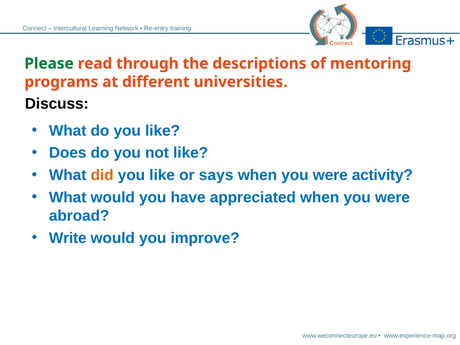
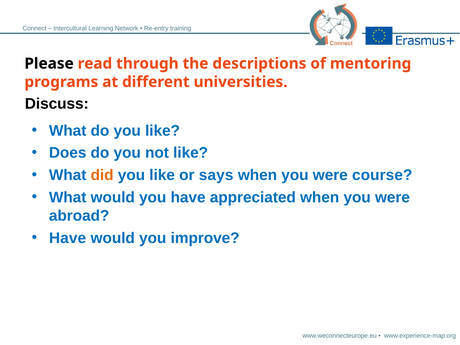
Please colour: green -> black
activity: activity -> course
Write at (68, 238): Write -> Have
